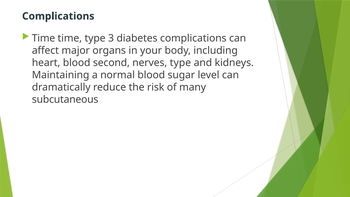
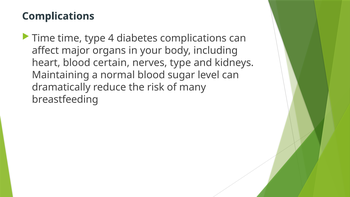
3: 3 -> 4
second: second -> certain
subcutaneous: subcutaneous -> breastfeeding
